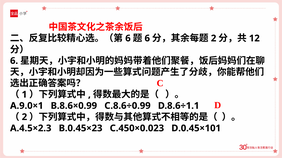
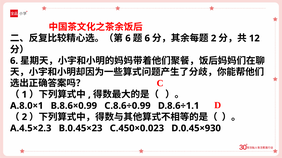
A.9.0×1: A.9.0×1 -> A.8.0×1
D.0.45×101: D.0.45×101 -> D.0.45×930
